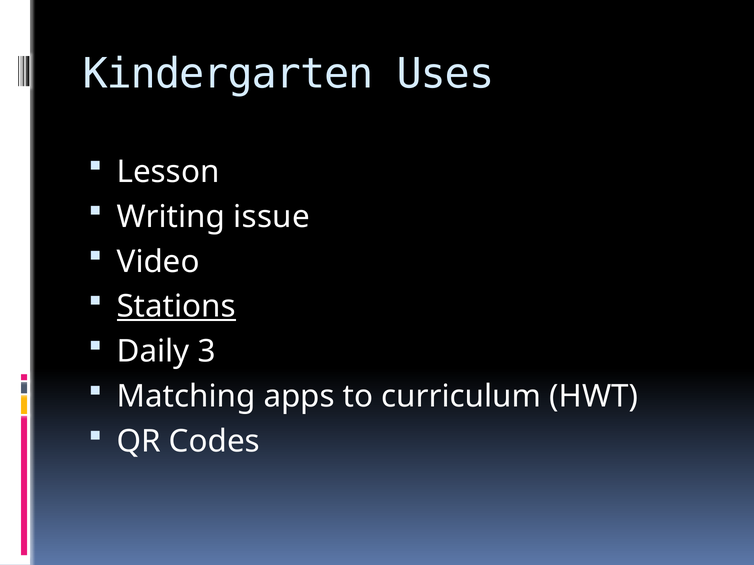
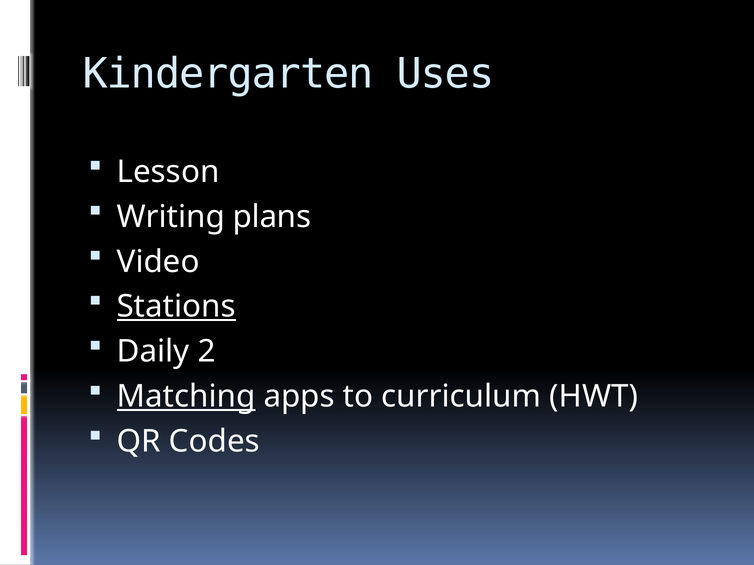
issue: issue -> plans
3: 3 -> 2
Matching underline: none -> present
